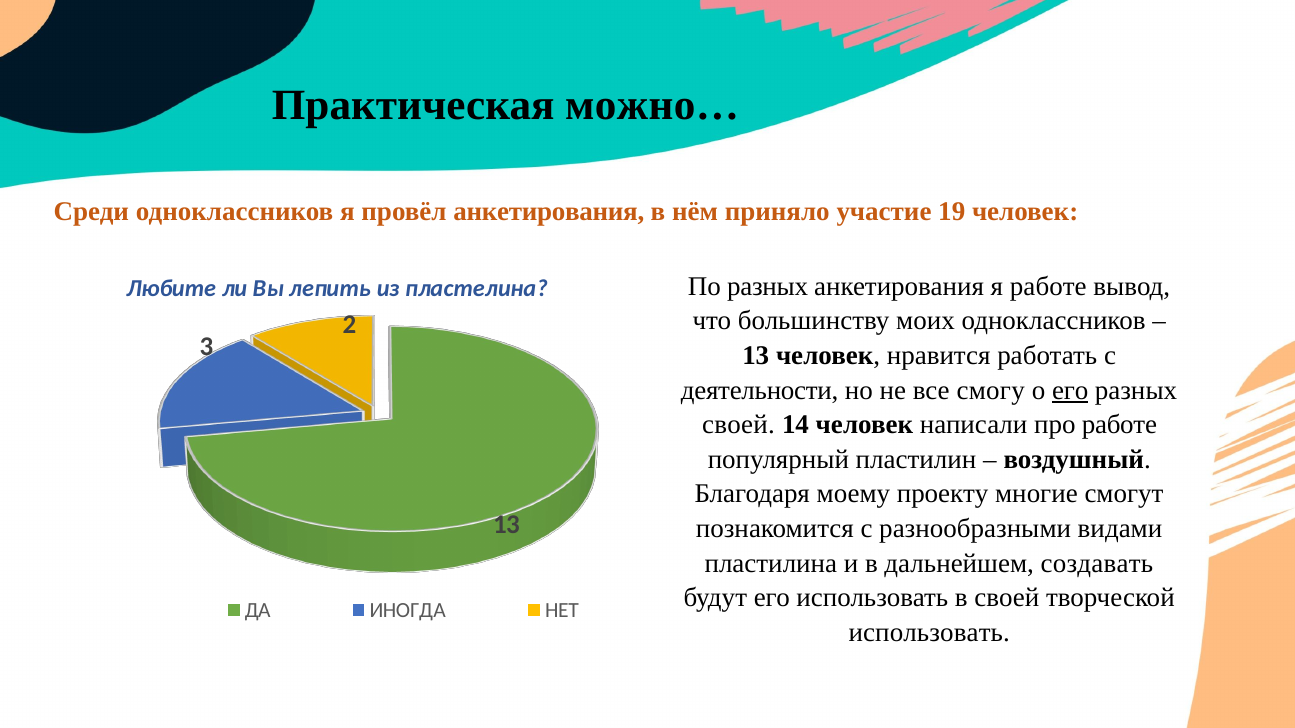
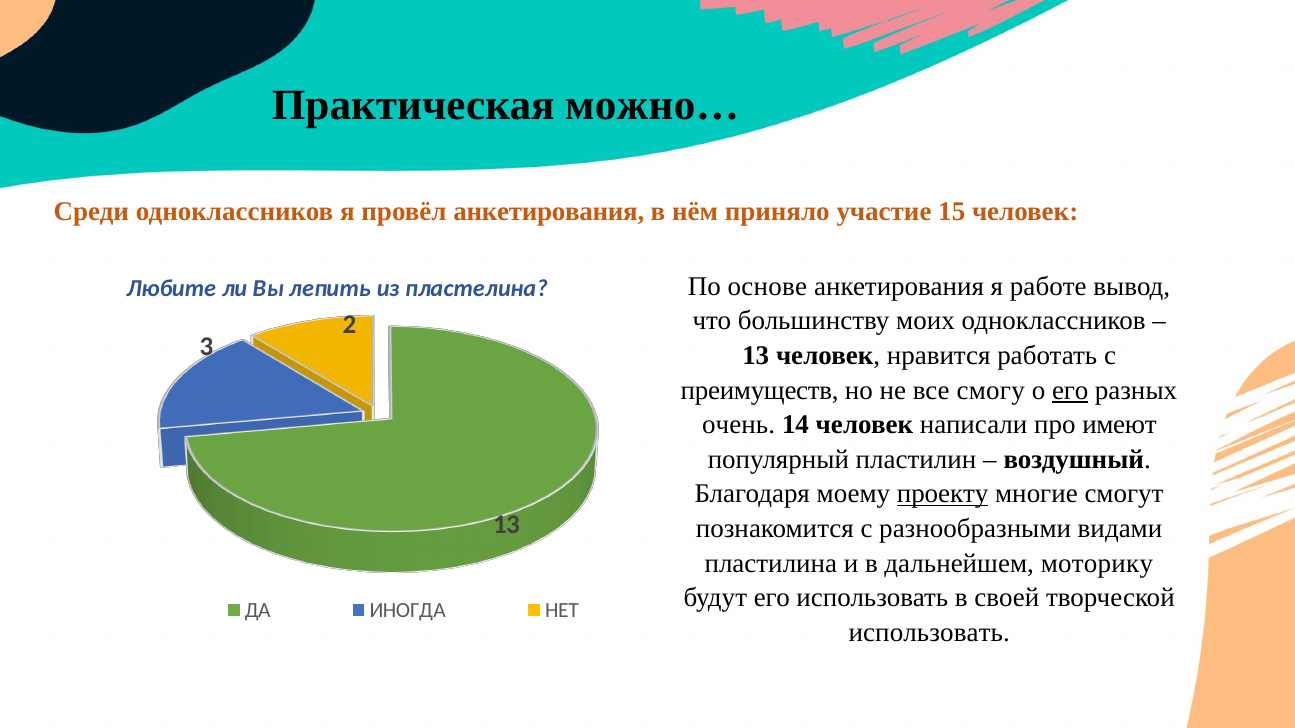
19: 19 -> 15
По разных: разных -> основе
деятельности: деятельности -> преимуществ
своей at (739, 425): своей -> очень
про работе: работе -> имеют
проекту underline: none -> present
создавать: создавать -> моторику
